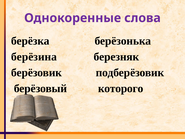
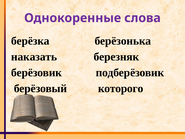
берёзина: берёзина -> наказать
